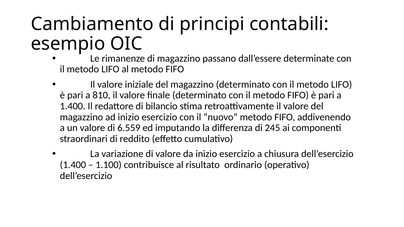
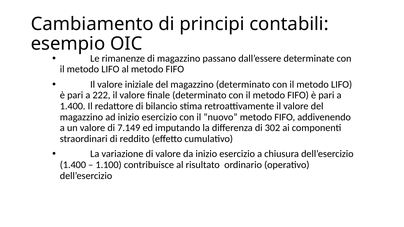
810: 810 -> 222
6.559: 6.559 -> 7.149
245: 245 -> 302
